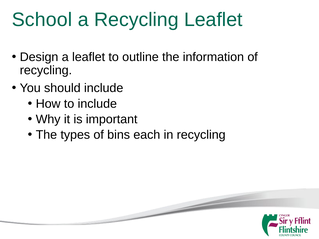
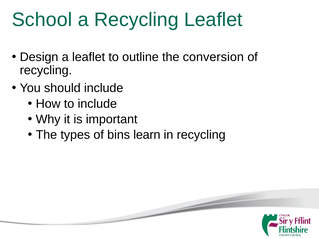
information: information -> conversion
each: each -> learn
